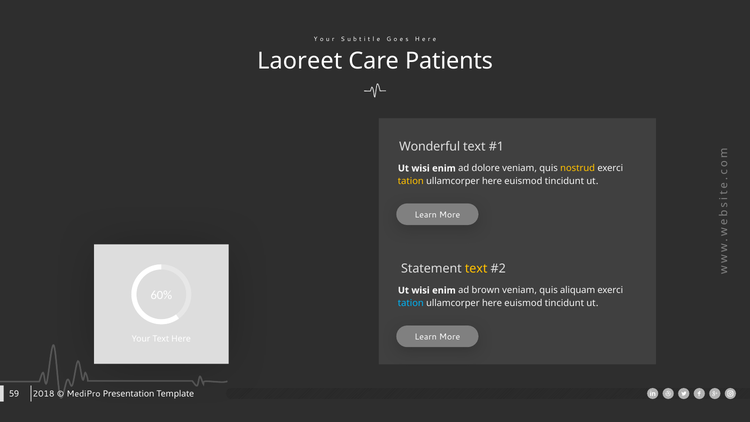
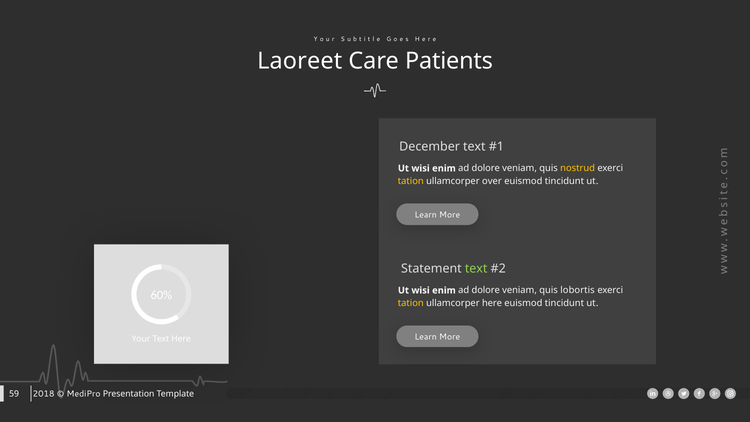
Wonderful: Wonderful -> December
here at (492, 181): here -> over
text at (476, 269) colour: yellow -> light green
brown at (486, 290): brown -> dolore
aliquam: aliquam -> lobortis
tation at (411, 303) colour: light blue -> yellow
